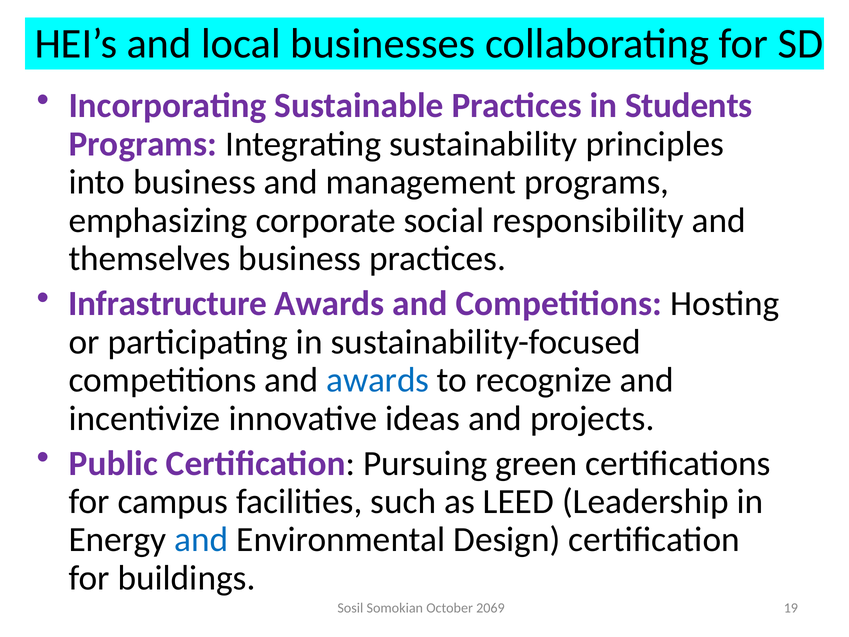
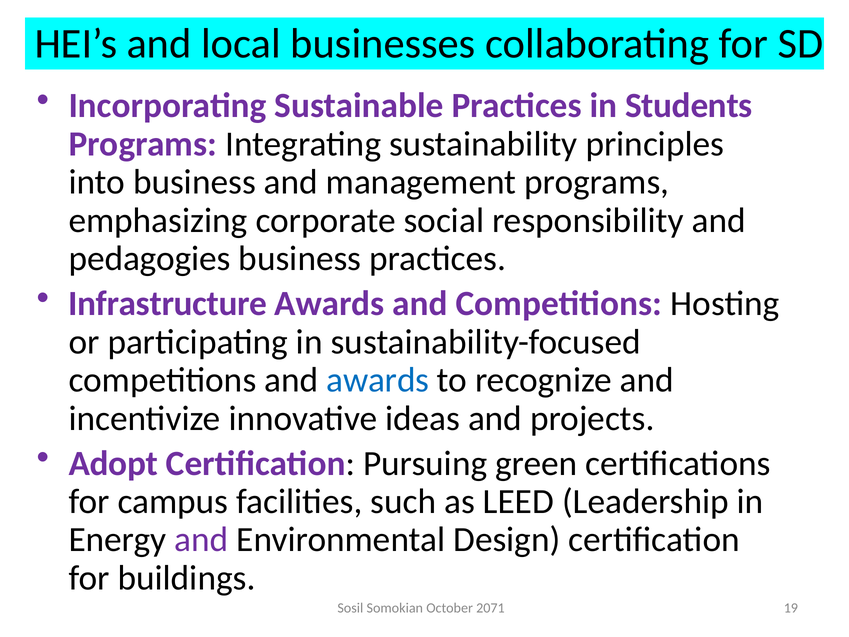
themselves: themselves -> pedagogies
Public: Public -> Adopt
and at (201, 540) colour: blue -> purple
2069: 2069 -> 2071
